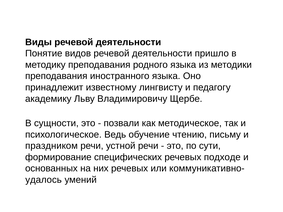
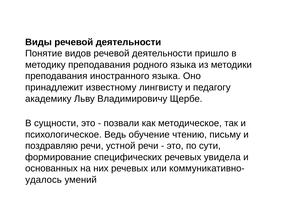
праздником: праздником -> поздравляю
подходе: подходе -> увидела
